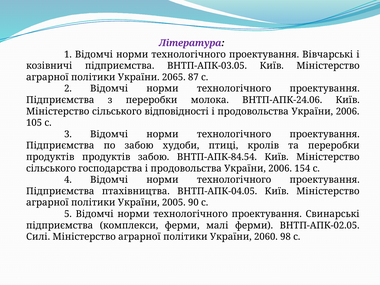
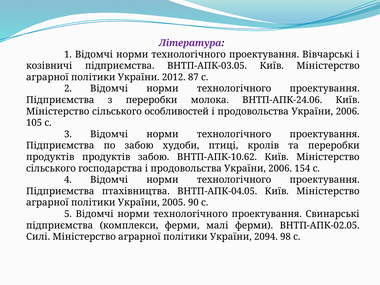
2065: 2065 -> 2012
відповідності: відповідності -> особливостей
ВНТП-АПК-84.54: ВНТП-АПК-84.54 -> ВНТП-АПК-10.62
2060: 2060 -> 2094
